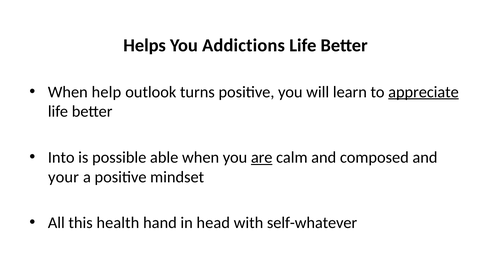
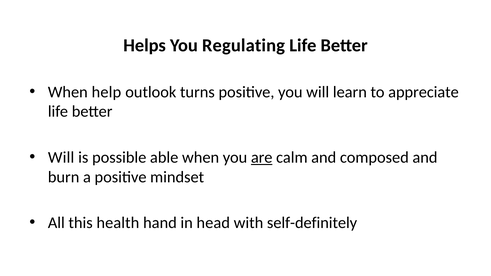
Addictions: Addictions -> Regulating
appreciate underline: present -> none
Into at (61, 157): Into -> Will
your: your -> burn
self-whatever: self-whatever -> self-definitely
